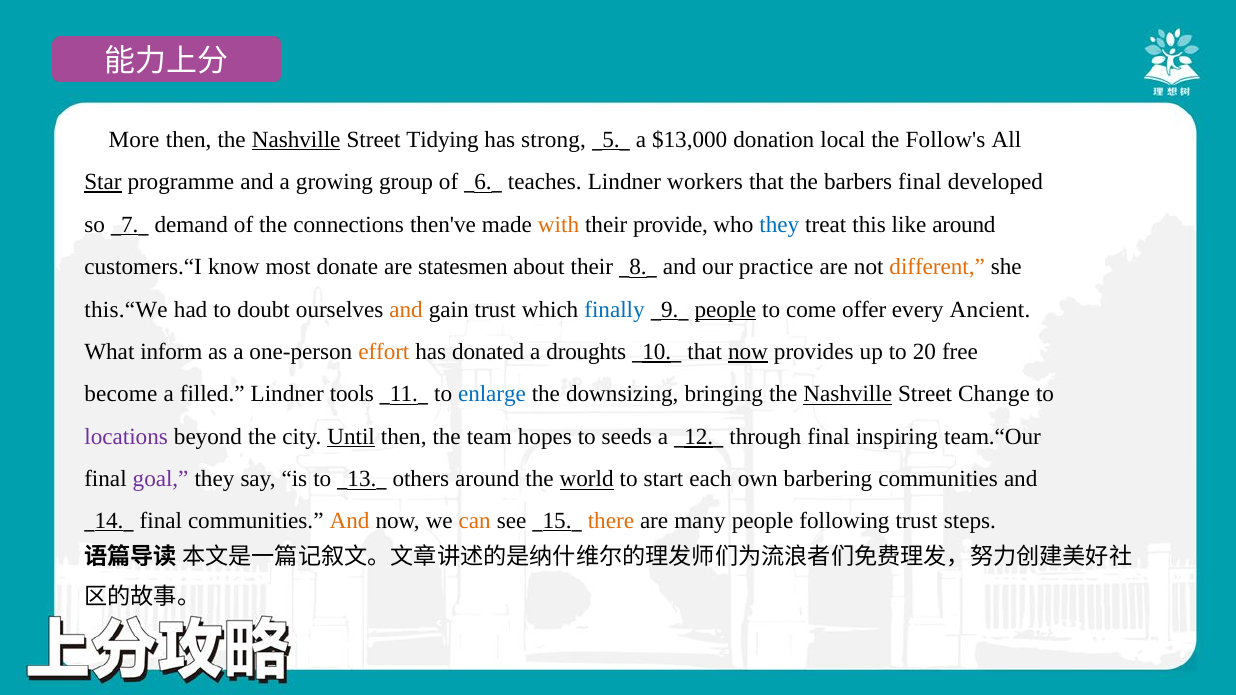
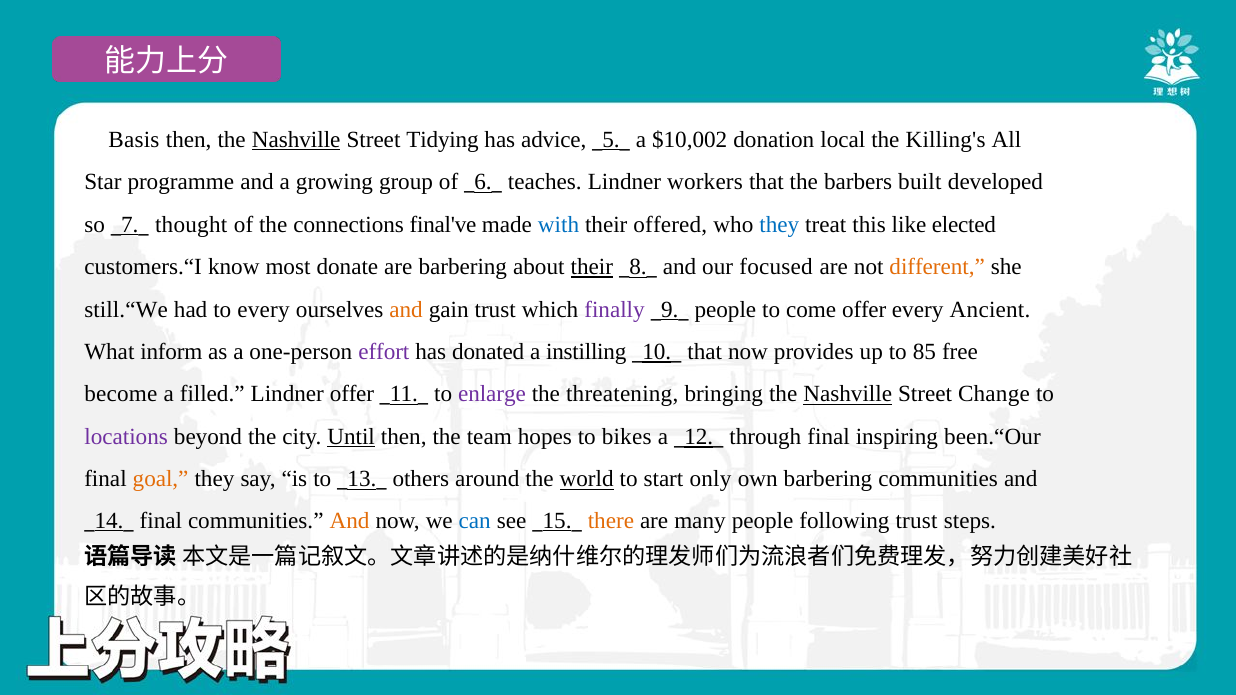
More: More -> Basis
strong: strong -> advice
$13,000: $13,000 -> $10,002
Follow's: Follow's -> Killing's
Star underline: present -> none
barbers final: final -> built
demand: demand -> thought
then've: then've -> final've
with colour: orange -> blue
provide: provide -> offered
like around: around -> elected
are statesmen: statesmen -> barbering
their at (592, 267) underline: none -> present
practice: practice -> focused
this.“We: this.“We -> still.“We
to doubt: doubt -> every
finally colour: blue -> purple
people at (725, 310) underline: present -> none
effort colour: orange -> purple
droughts: droughts -> instilling
now at (748, 352) underline: present -> none
20: 20 -> 85
Lindner tools: tools -> offer
enlarge colour: blue -> purple
downsizing: downsizing -> threatening
seeds: seeds -> bikes
team.“Our: team.“Our -> been.“Our
goal colour: purple -> orange
each: each -> only
can colour: orange -> blue
